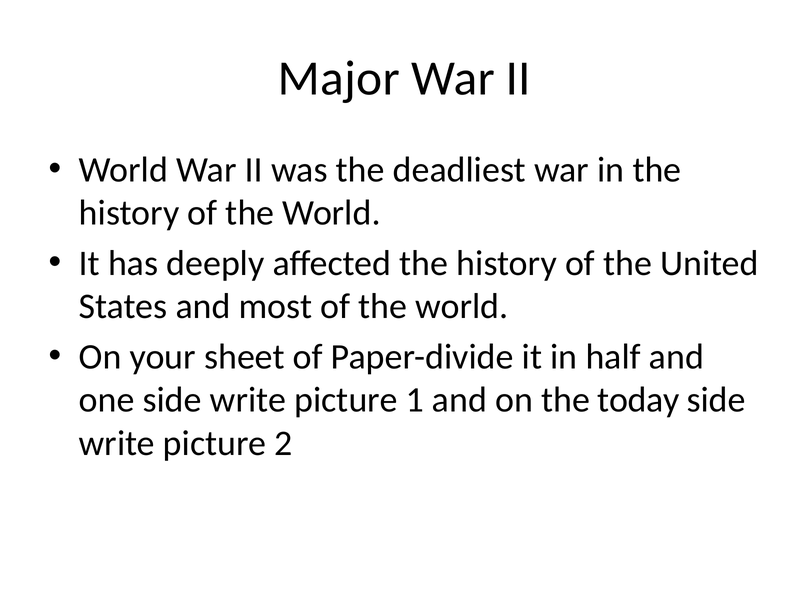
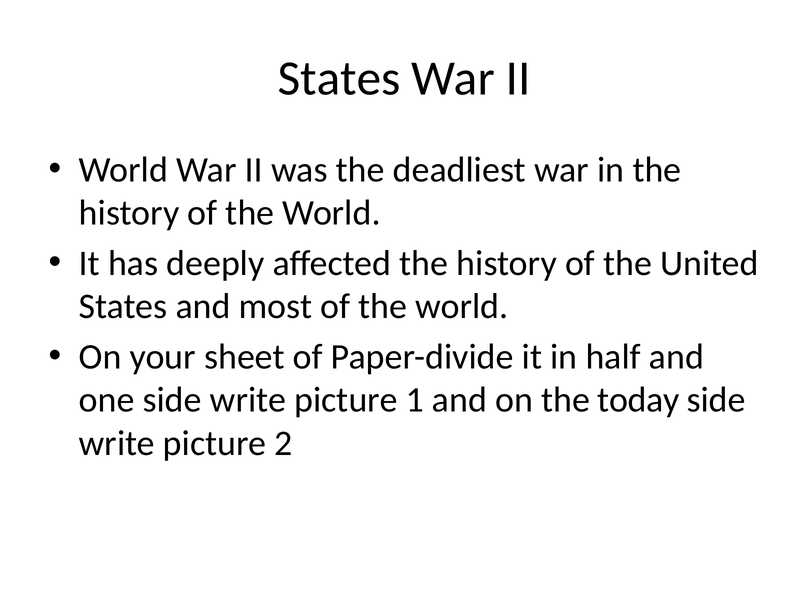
Major at (339, 78): Major -> States
